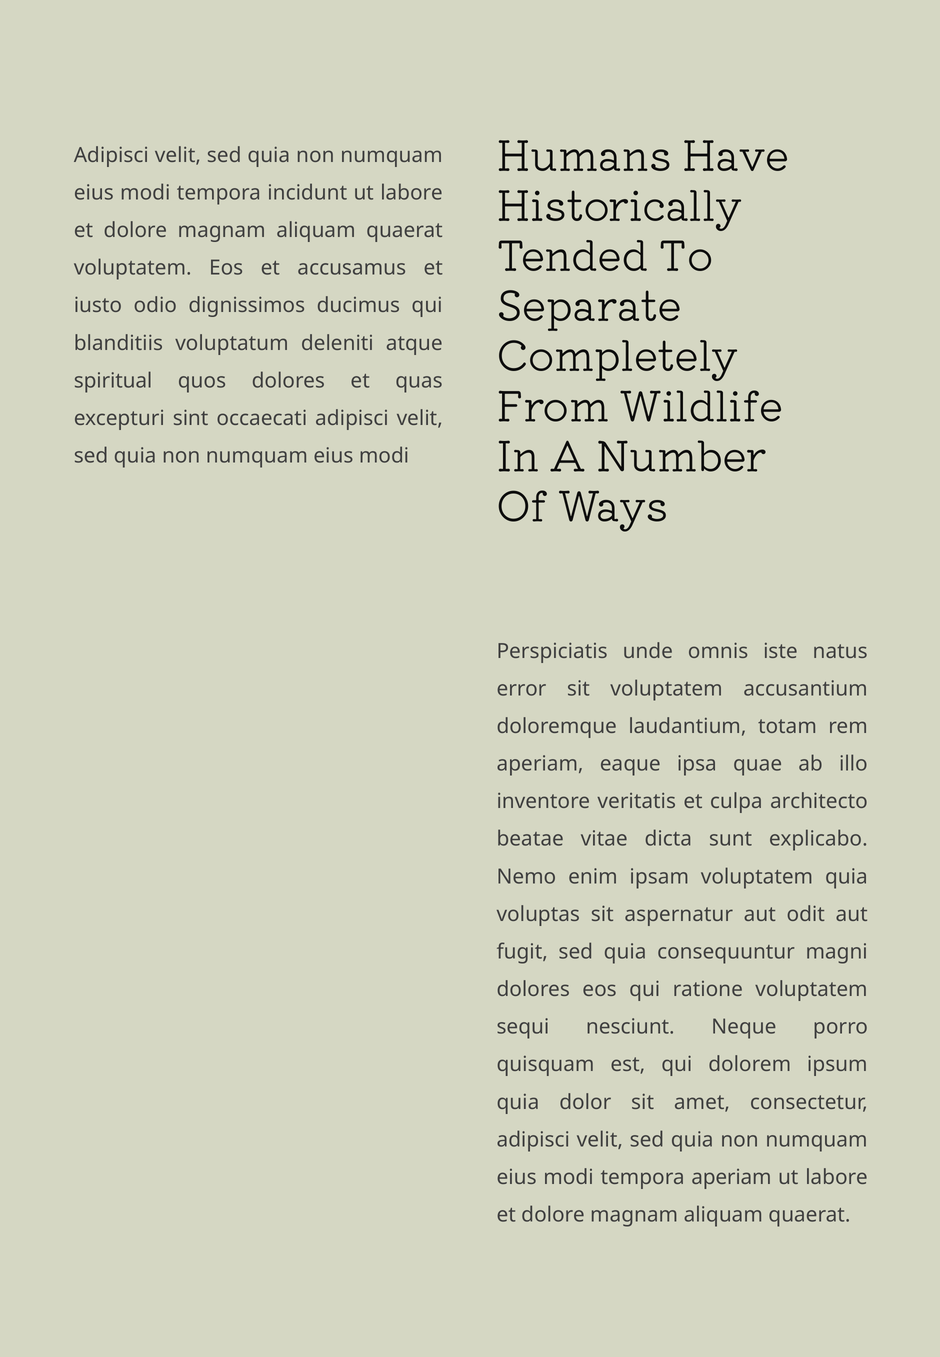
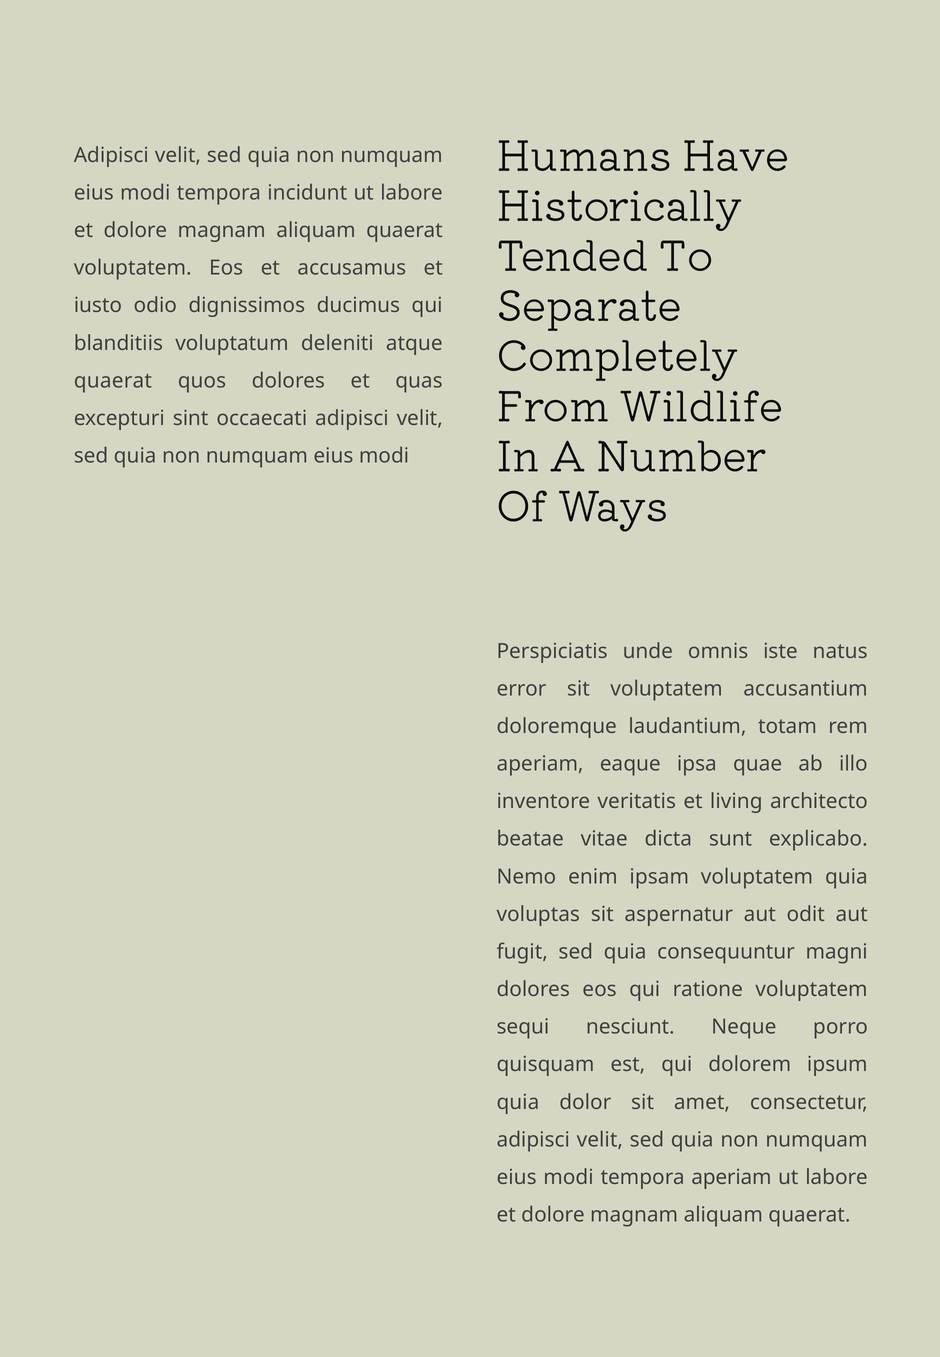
spiritual at (113, 381): spiritual -> quaerat
culpa: culpa -> living
